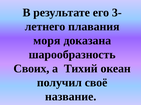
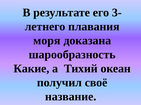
Своих: Своих -> Какие
